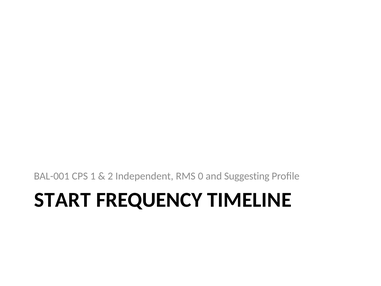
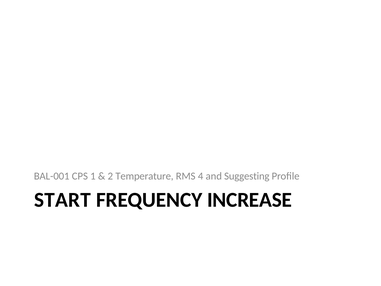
Independent: Independent -> Temperature
0: 0 -> 4
TIMELINE: TIMELINE -> INCREASE
